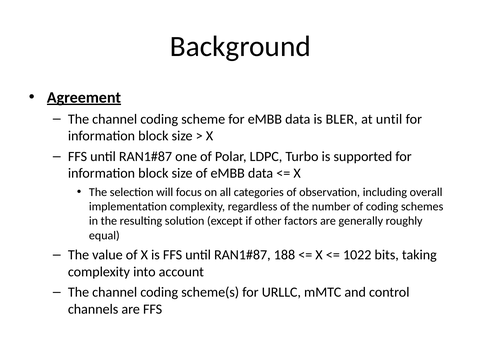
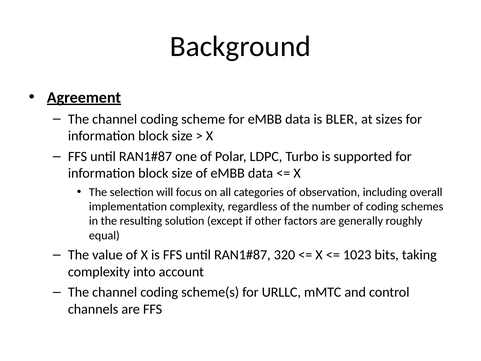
at until: until -> sizes
188: 188 -> 320
1022: 1022 -> 1023
